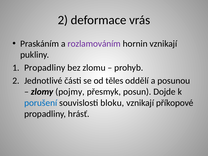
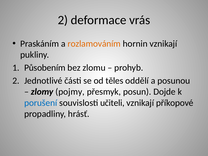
rozlamováním colour: purple -> orange
Propadliny at (45, 68): Propadliny -> Působením
bloku: bloku -> učiteli
